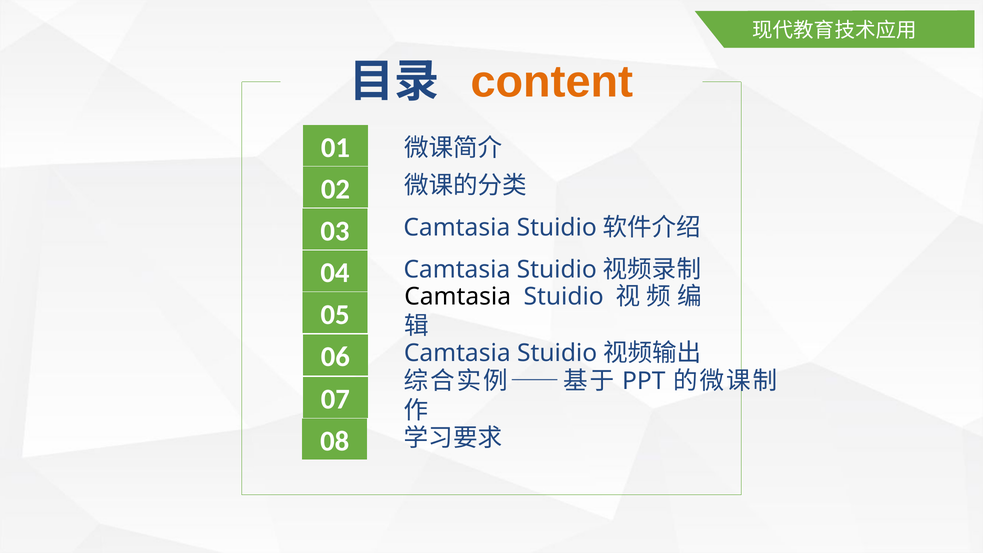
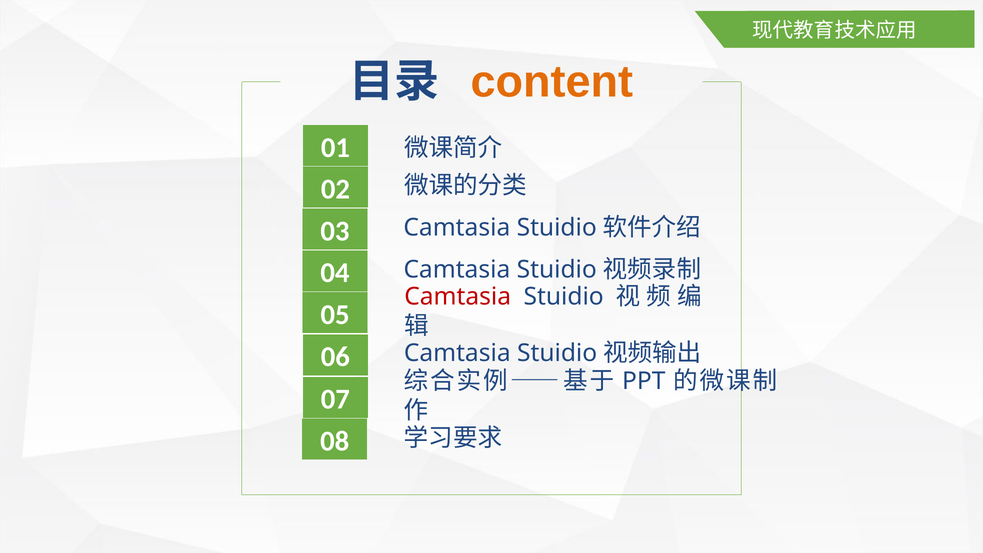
Camtasia at (458, 297) colour: black -> red
